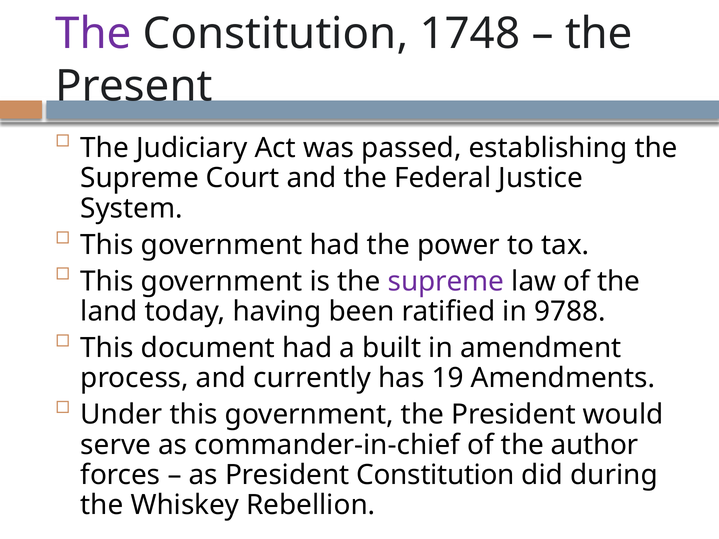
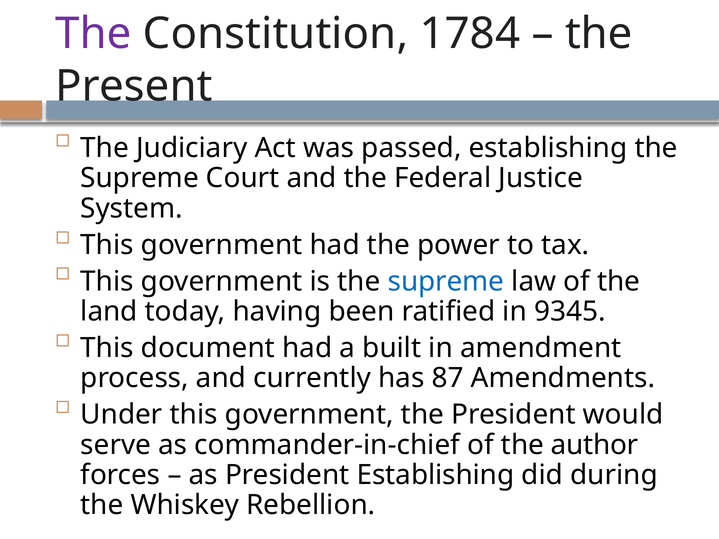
1748: 1748 -> 1784
supreme at (446, 281) colour: purple -> blue
9788: 9788 -> 9345
19: 19 -> 87
President Constitution: Constitution -> Establishing
